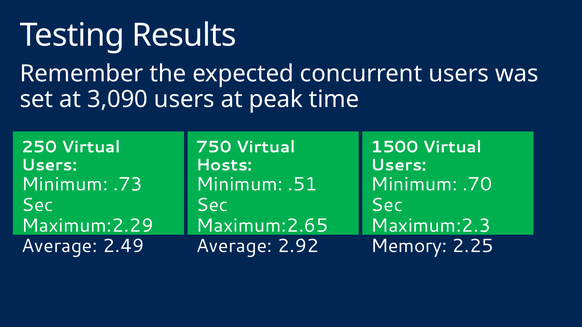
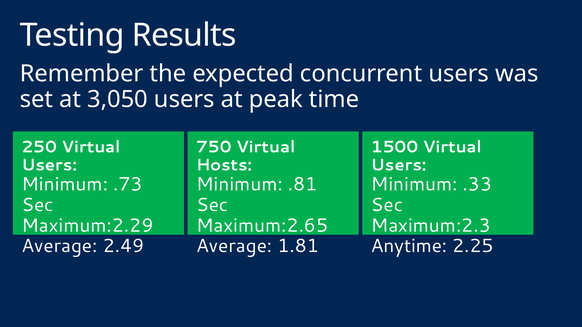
3,090: 3,090 -> 3,050
.51: .51 -> .81
.70: .70 -> .33
2.92: 2.92 -> 1.81
Memory: Memory -> Anytime
